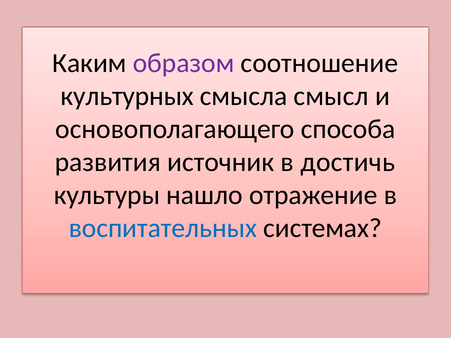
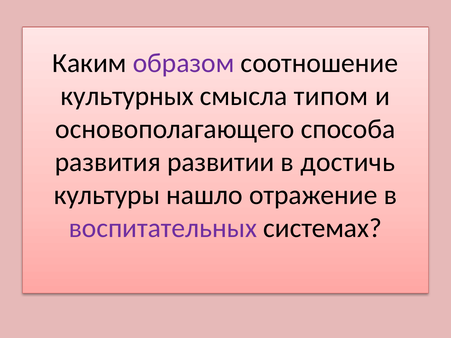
смысл: смысл -> типом
источник: источник -> развитии
воспитательных colour: blue -> purple
